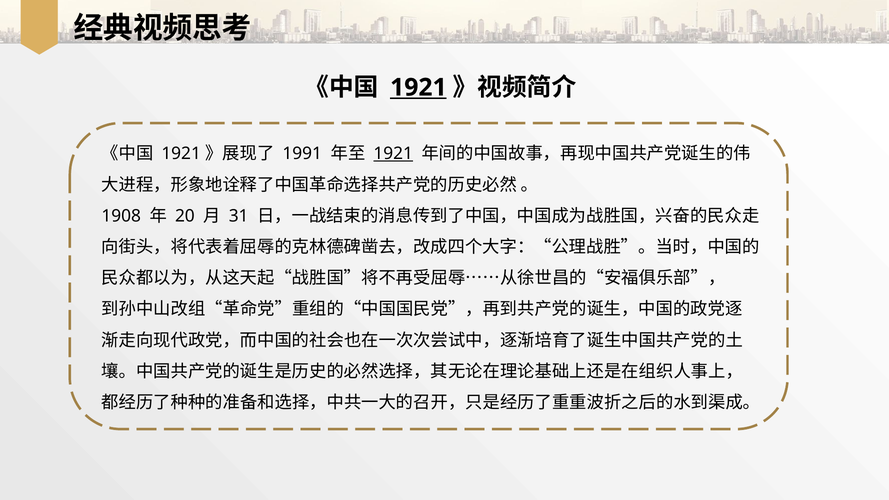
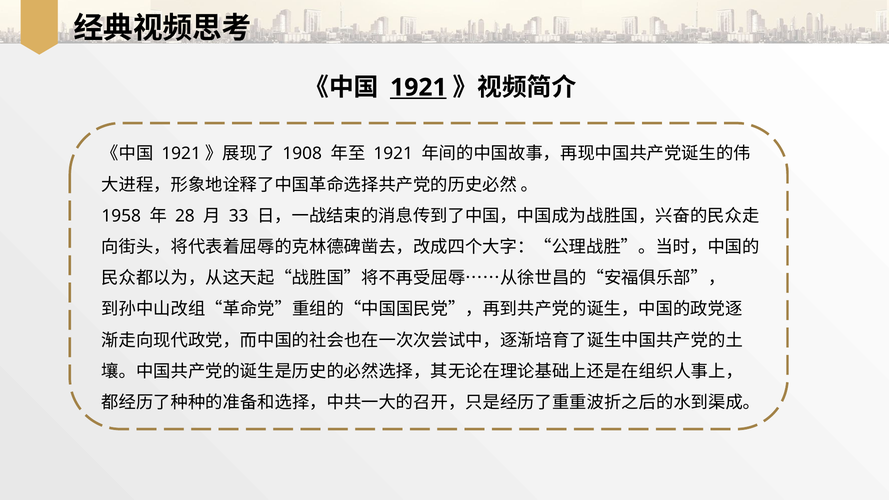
1991: 1991 -> 1908
1921 at (393, 154) underline: present -> none
1908: 1908 -> 1958
20: 20 -> 28
31: 31 -> 33
